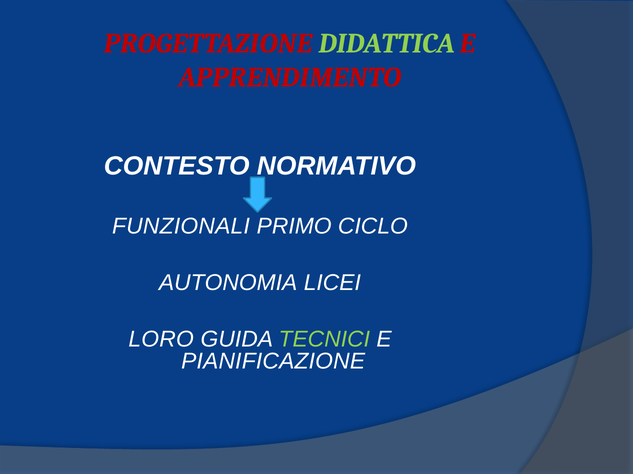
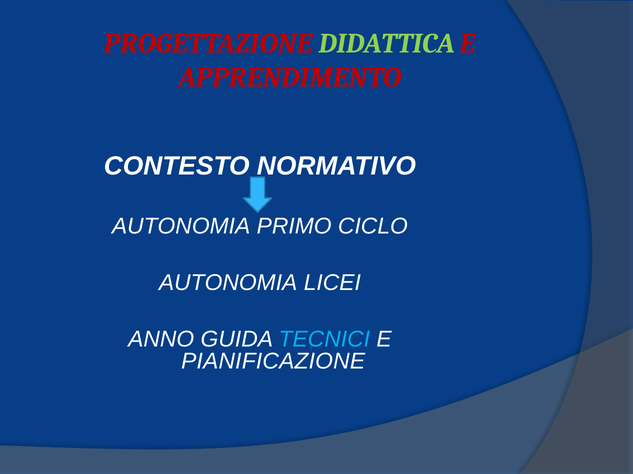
FUNZIONALI at (181, 227): FUNZIONALI -> AUTONOMIA
LORO: LORO -> ANNO
TECNICI colour: light green -> light blue
